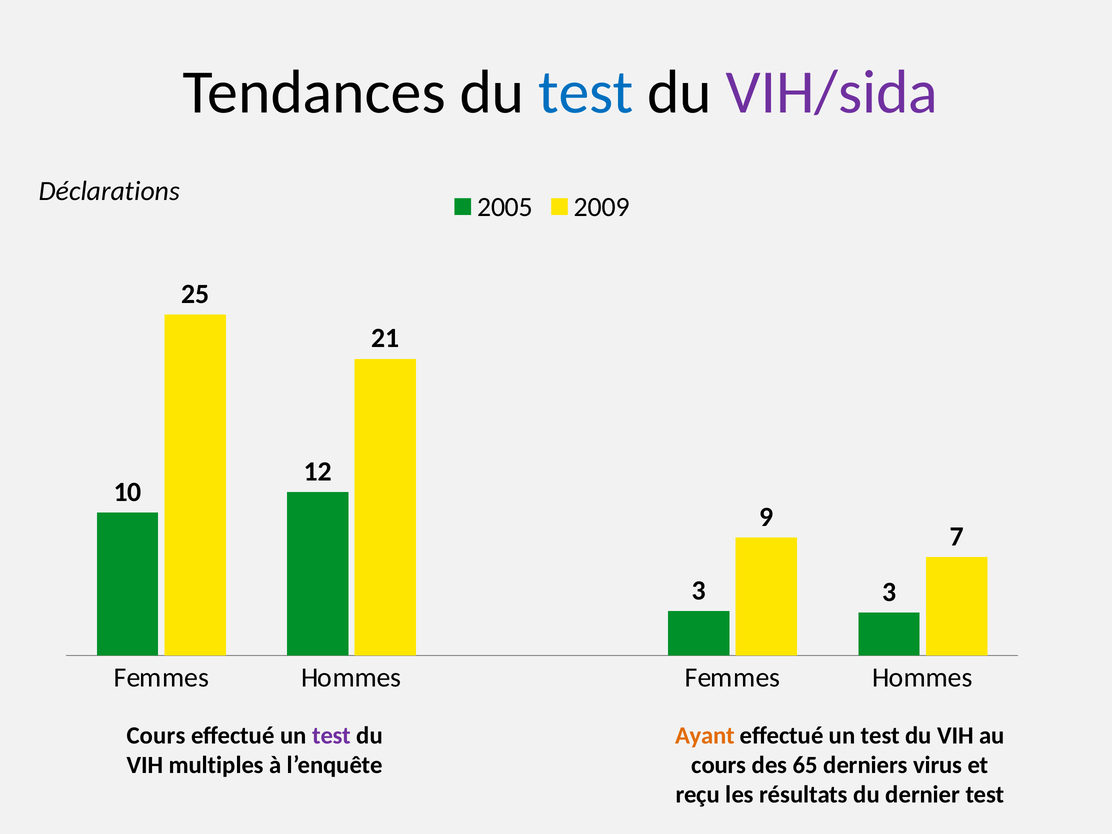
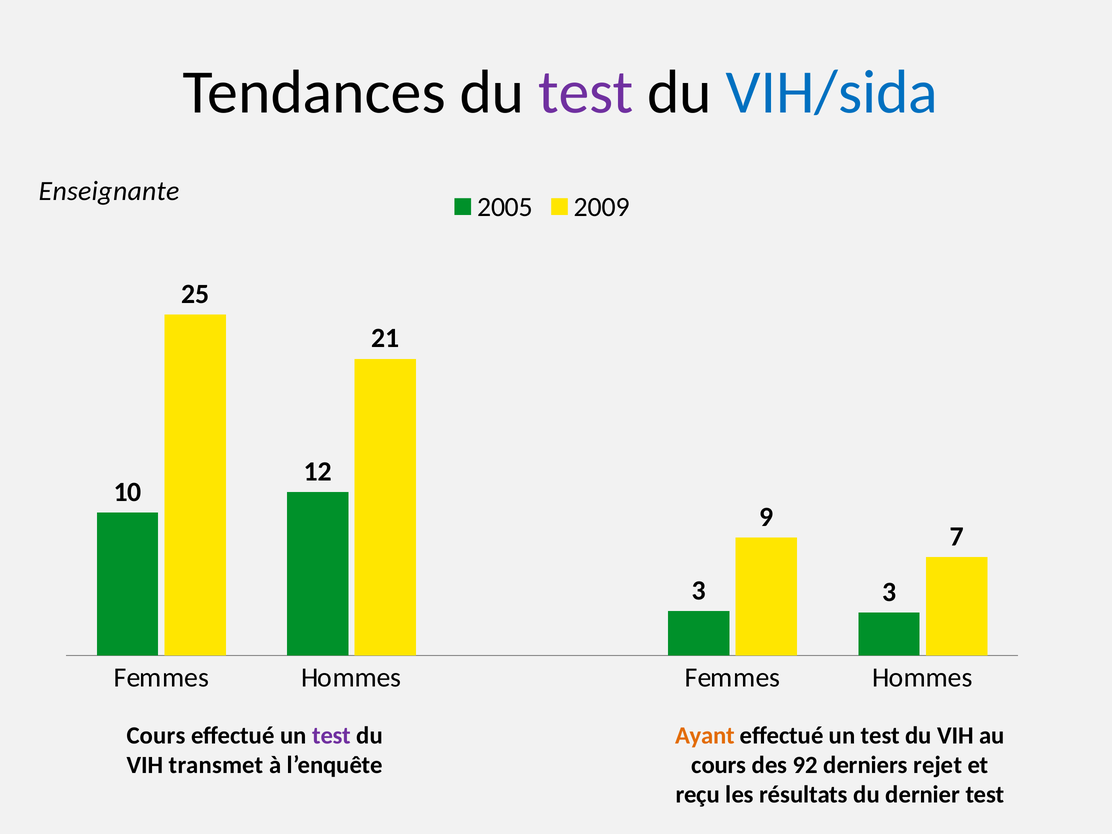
test at (586, 92) colour: blue -> purple
VIH/sida colour: purple -> blue
Déclarations: Déclarations -> Enseignante
multiples: multiples -> transmet
65: 65 -> 92
virus: virus -> rejet
